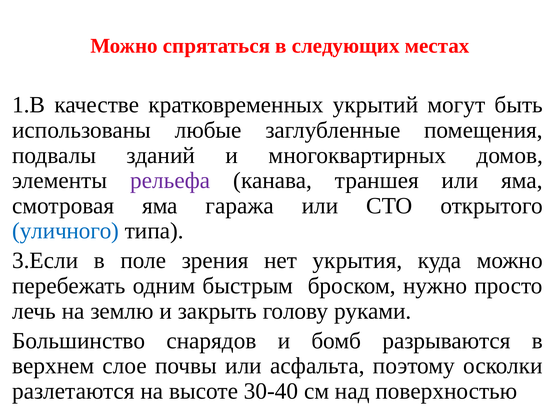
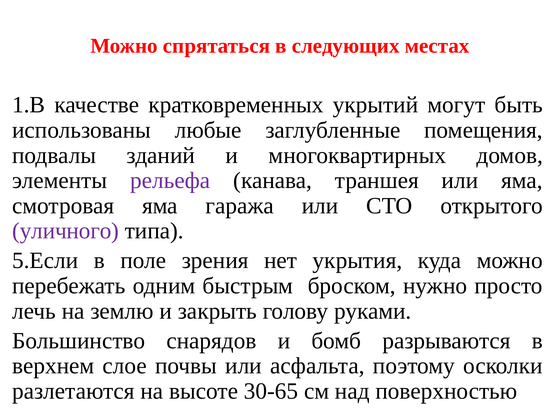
уличного colour: blue -> purple
3.Если: 3.Если -> 5.Если
30-40: 30-40 -> 30-65
